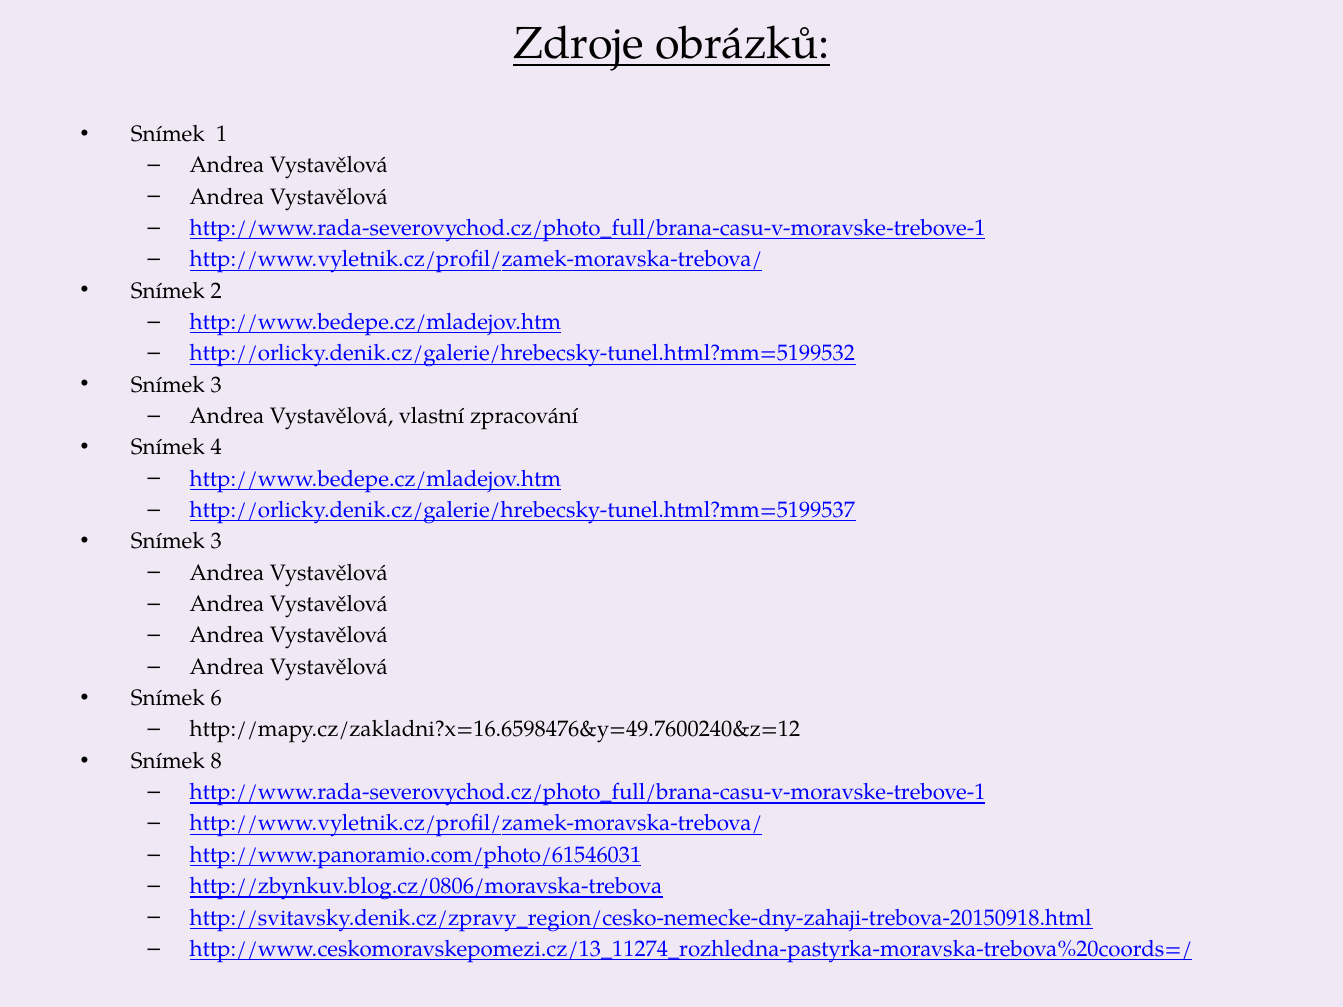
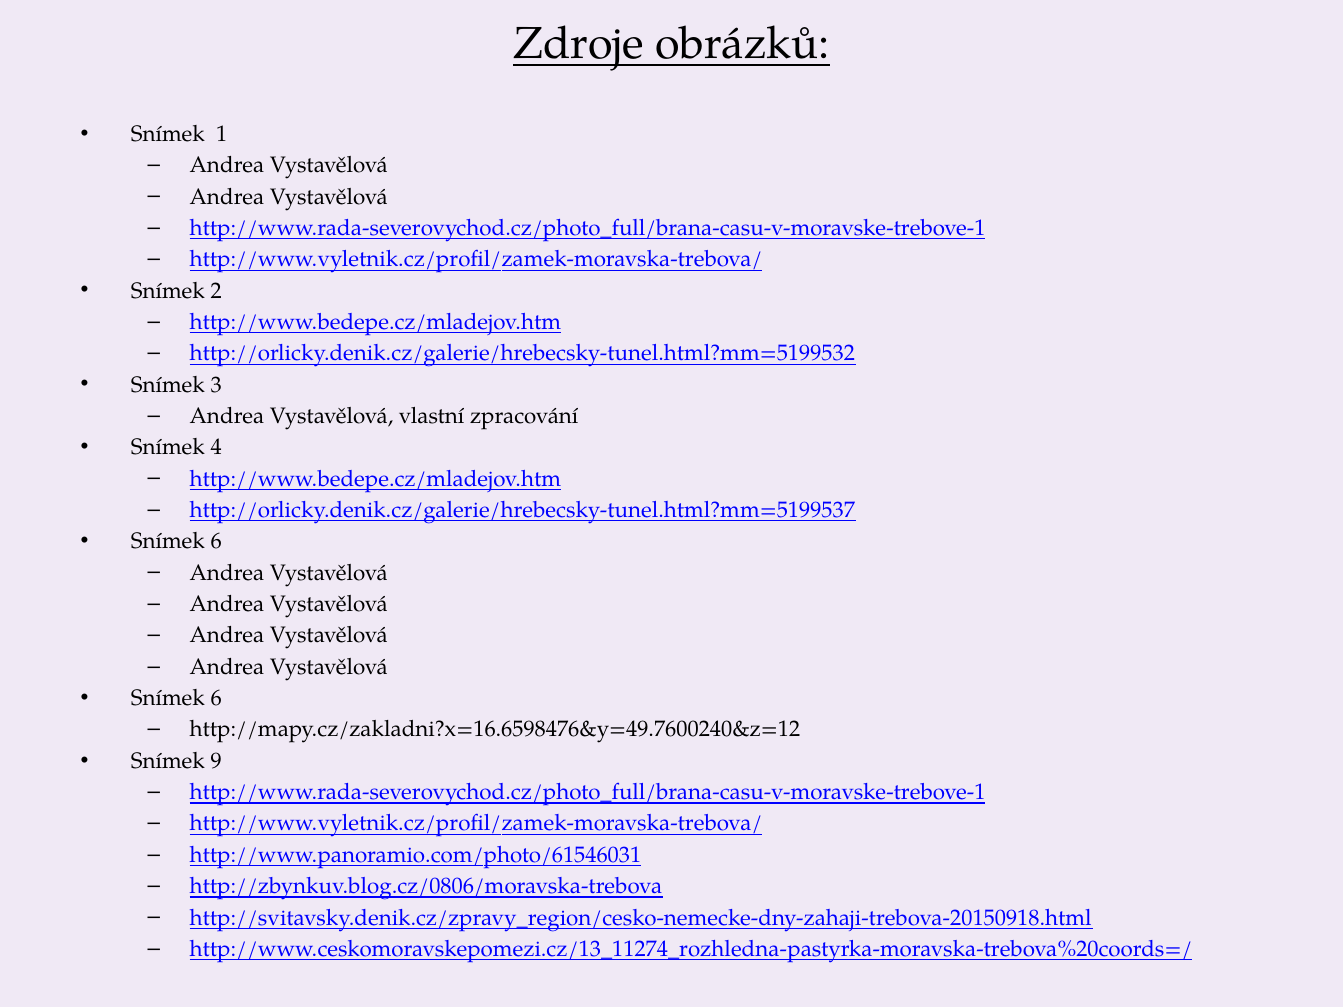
3 at (216, 542): 3 -> 6
8: 8 -> 9
